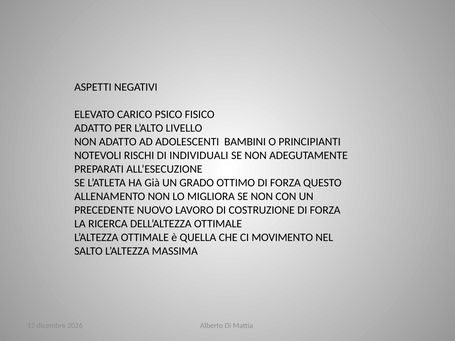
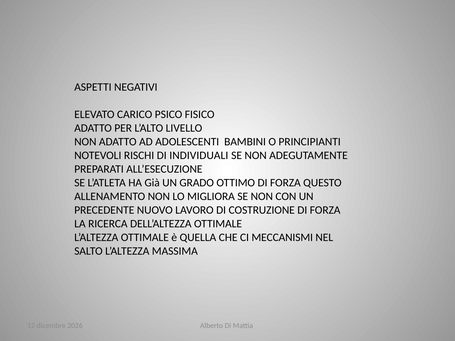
MOVIMENTO: MOVIMENTO -> MECCANISMI
